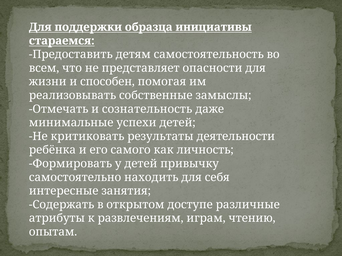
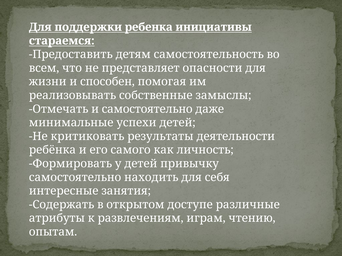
образца: образца -> ребенка
и сознательность: сознательность -> самостоятельно
